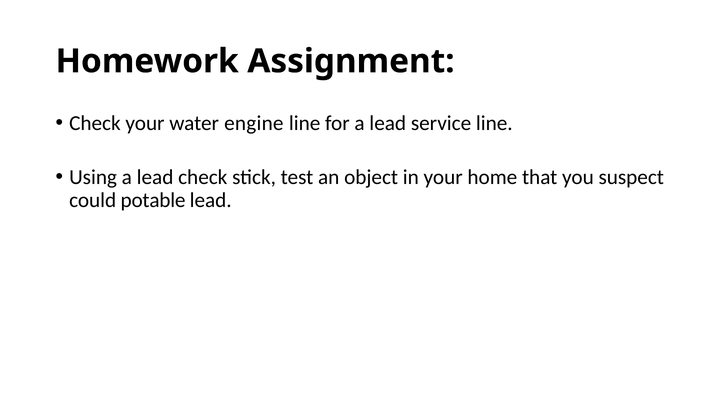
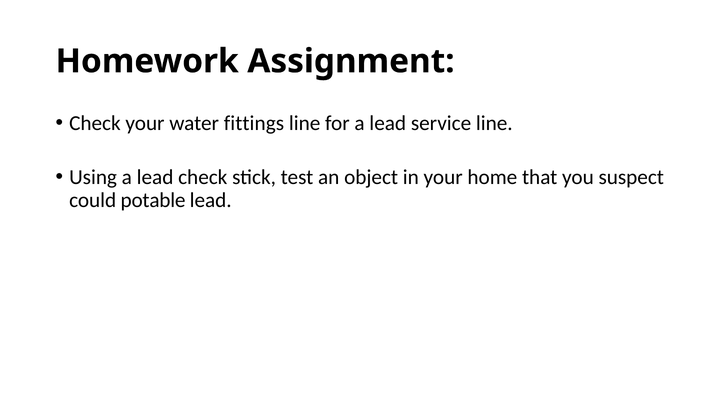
engine: engine -> fittings
